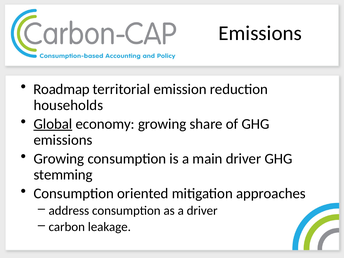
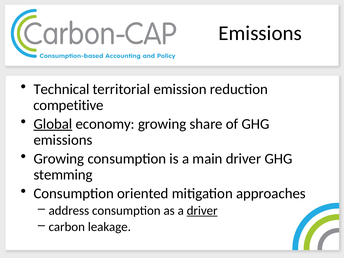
Roadmap: Roadmap -> Technical
households: households -> competitive
driver at (202, 211) underline: none -> present
